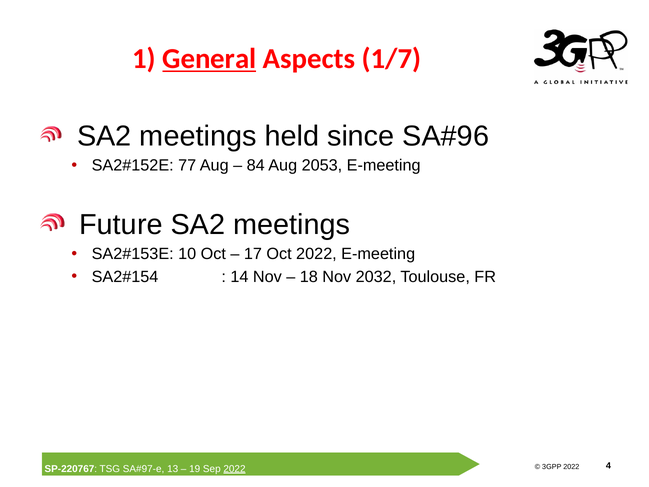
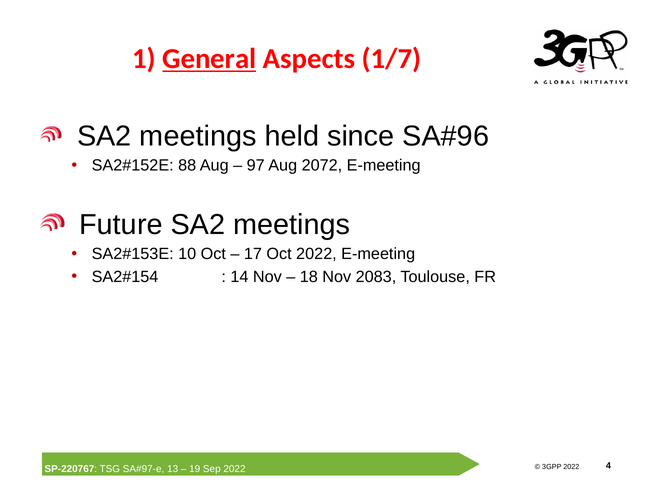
77: 77 -> 88
84: 84 -> 97
2053: 2053 -> 2072
2032: 2032 -> 2083
2022 at (234, 469) underline: present -> none
